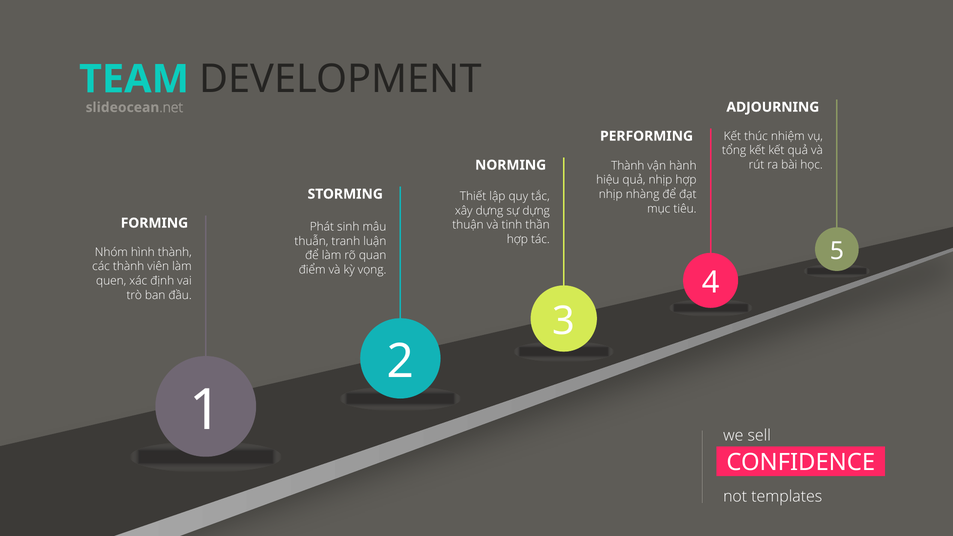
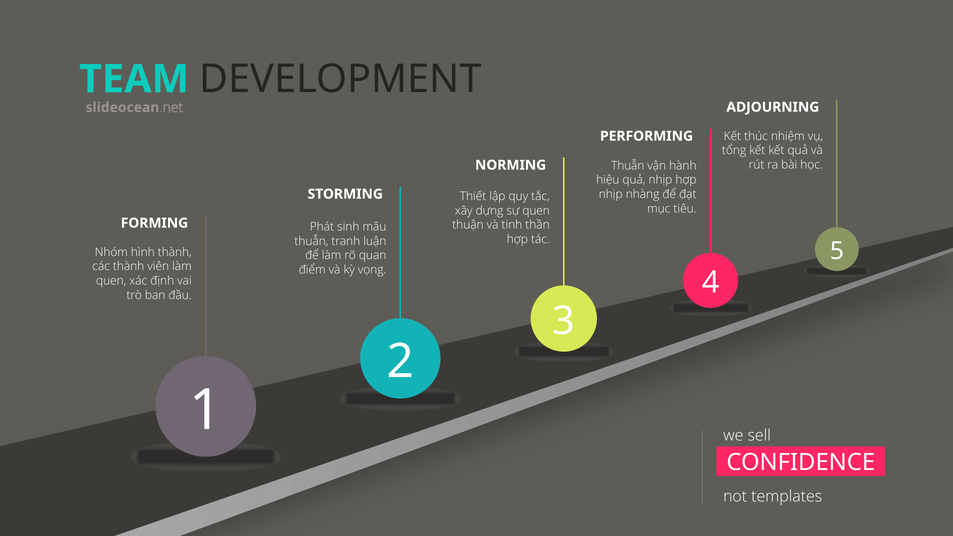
NORMING Thành: Thành -> Thuẫn
sự dựng: dựng -> quen
